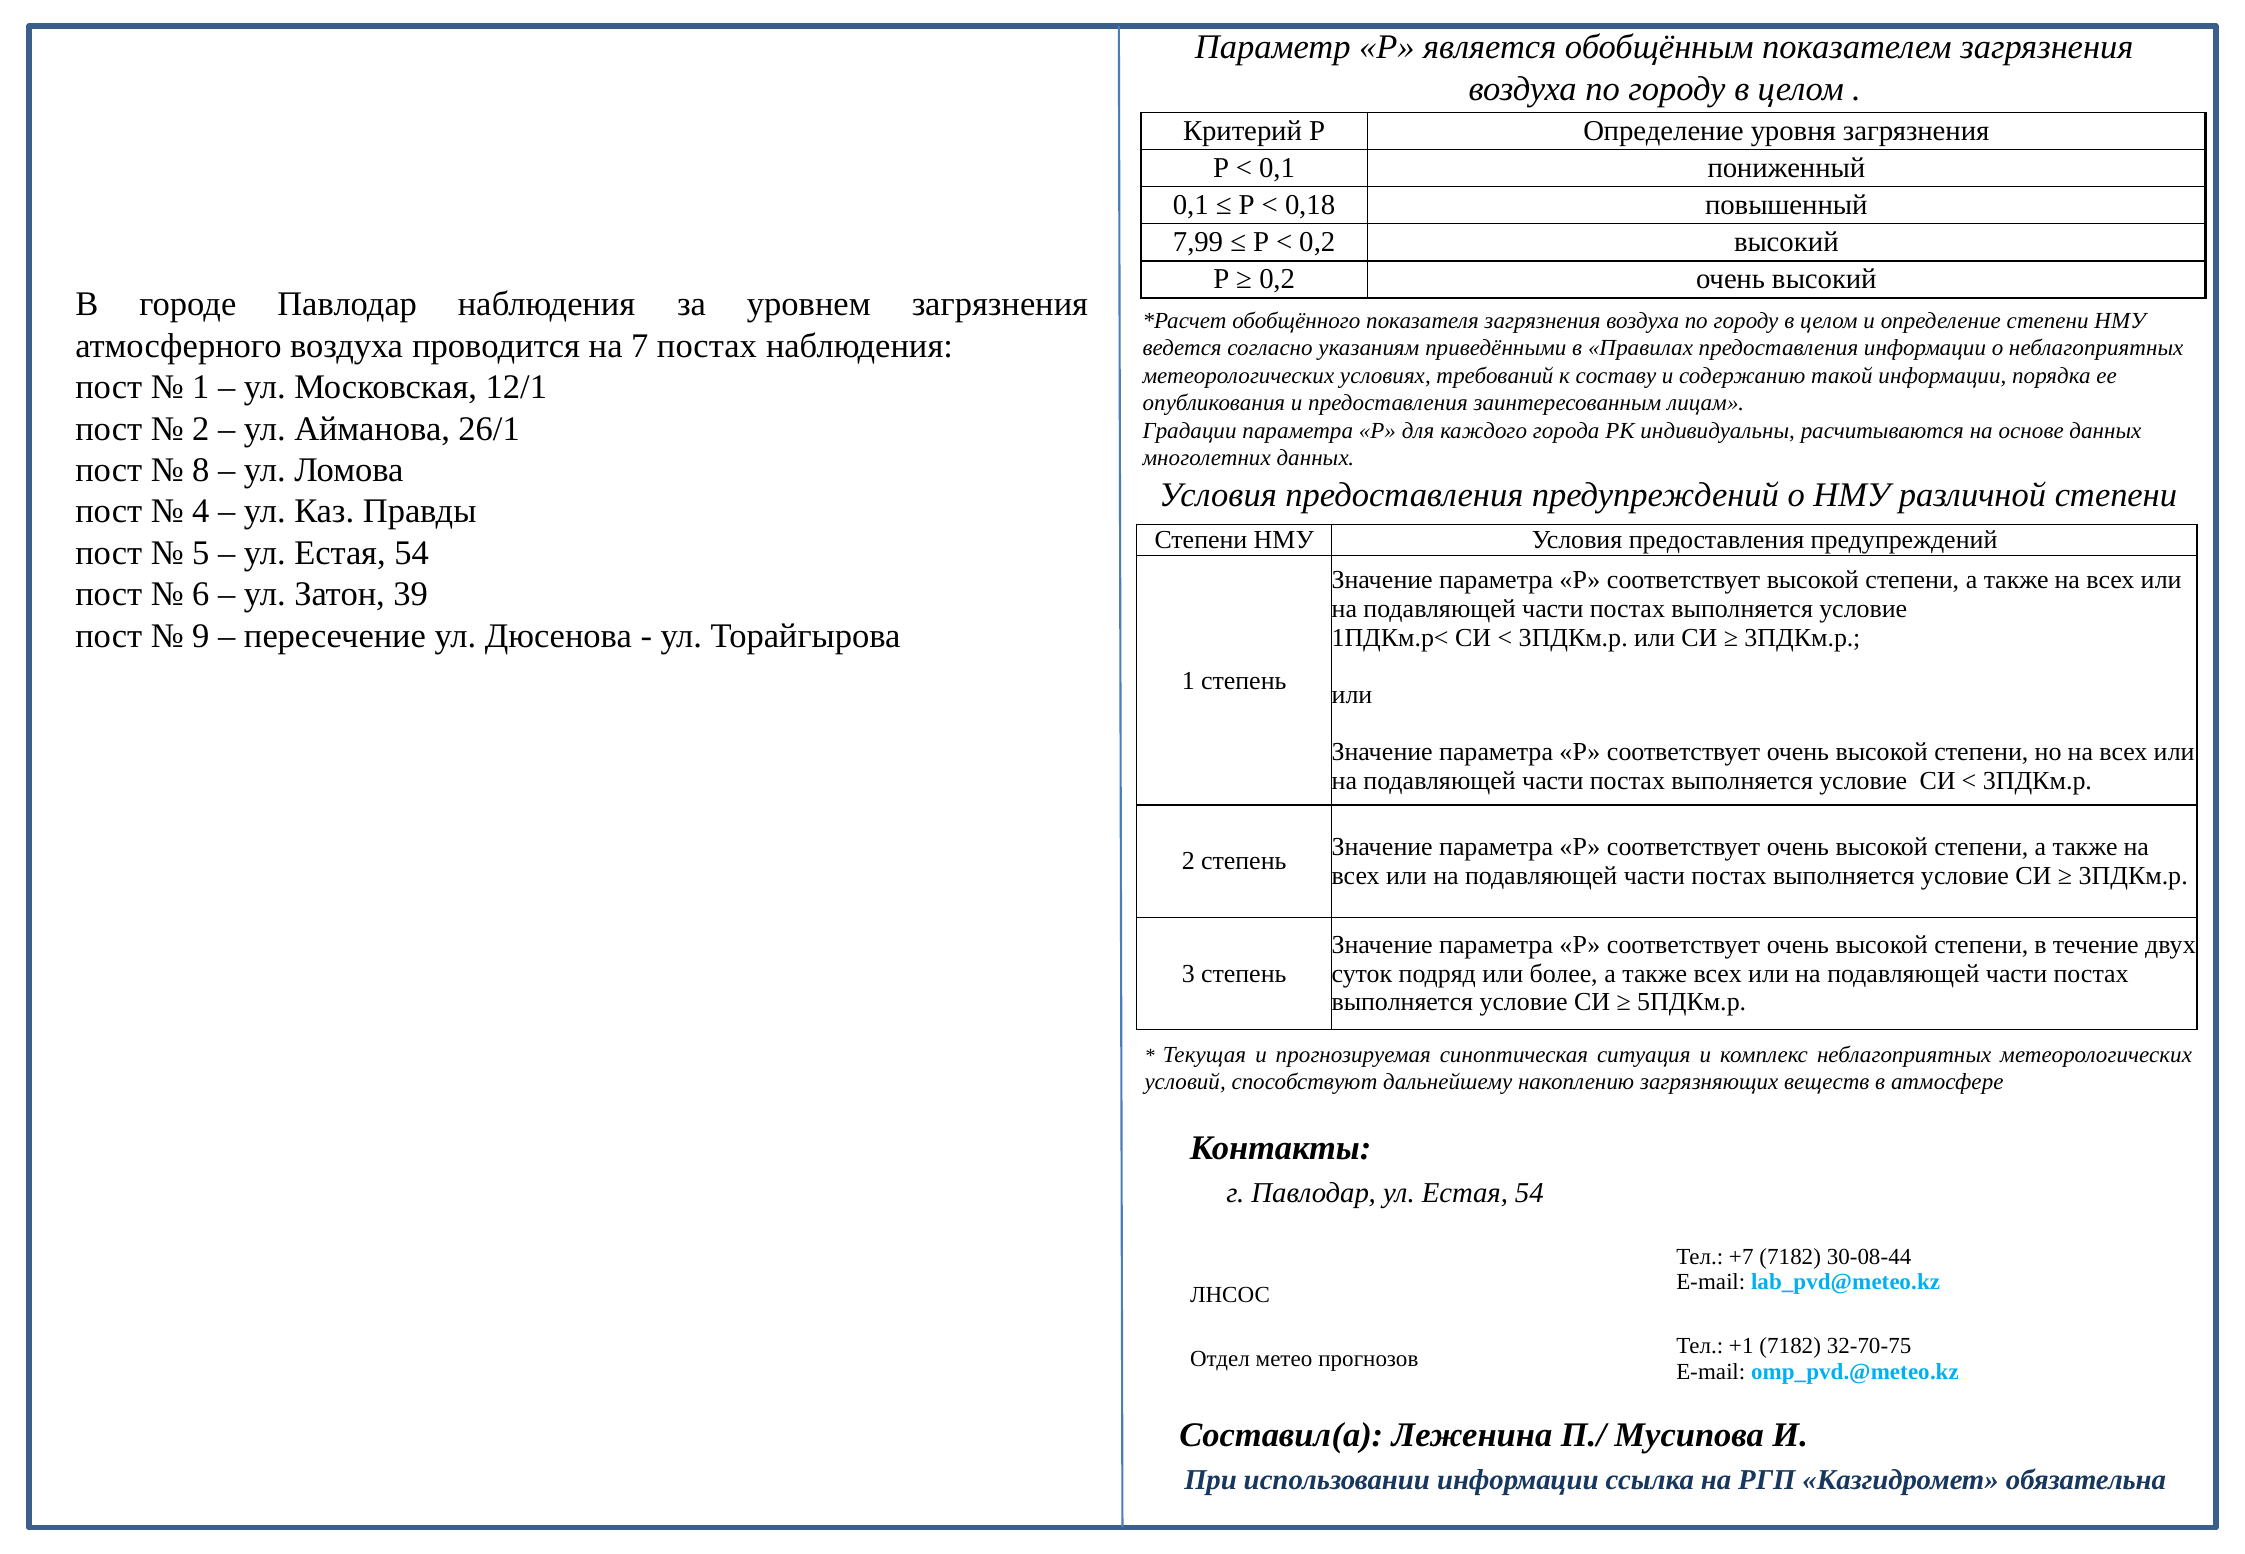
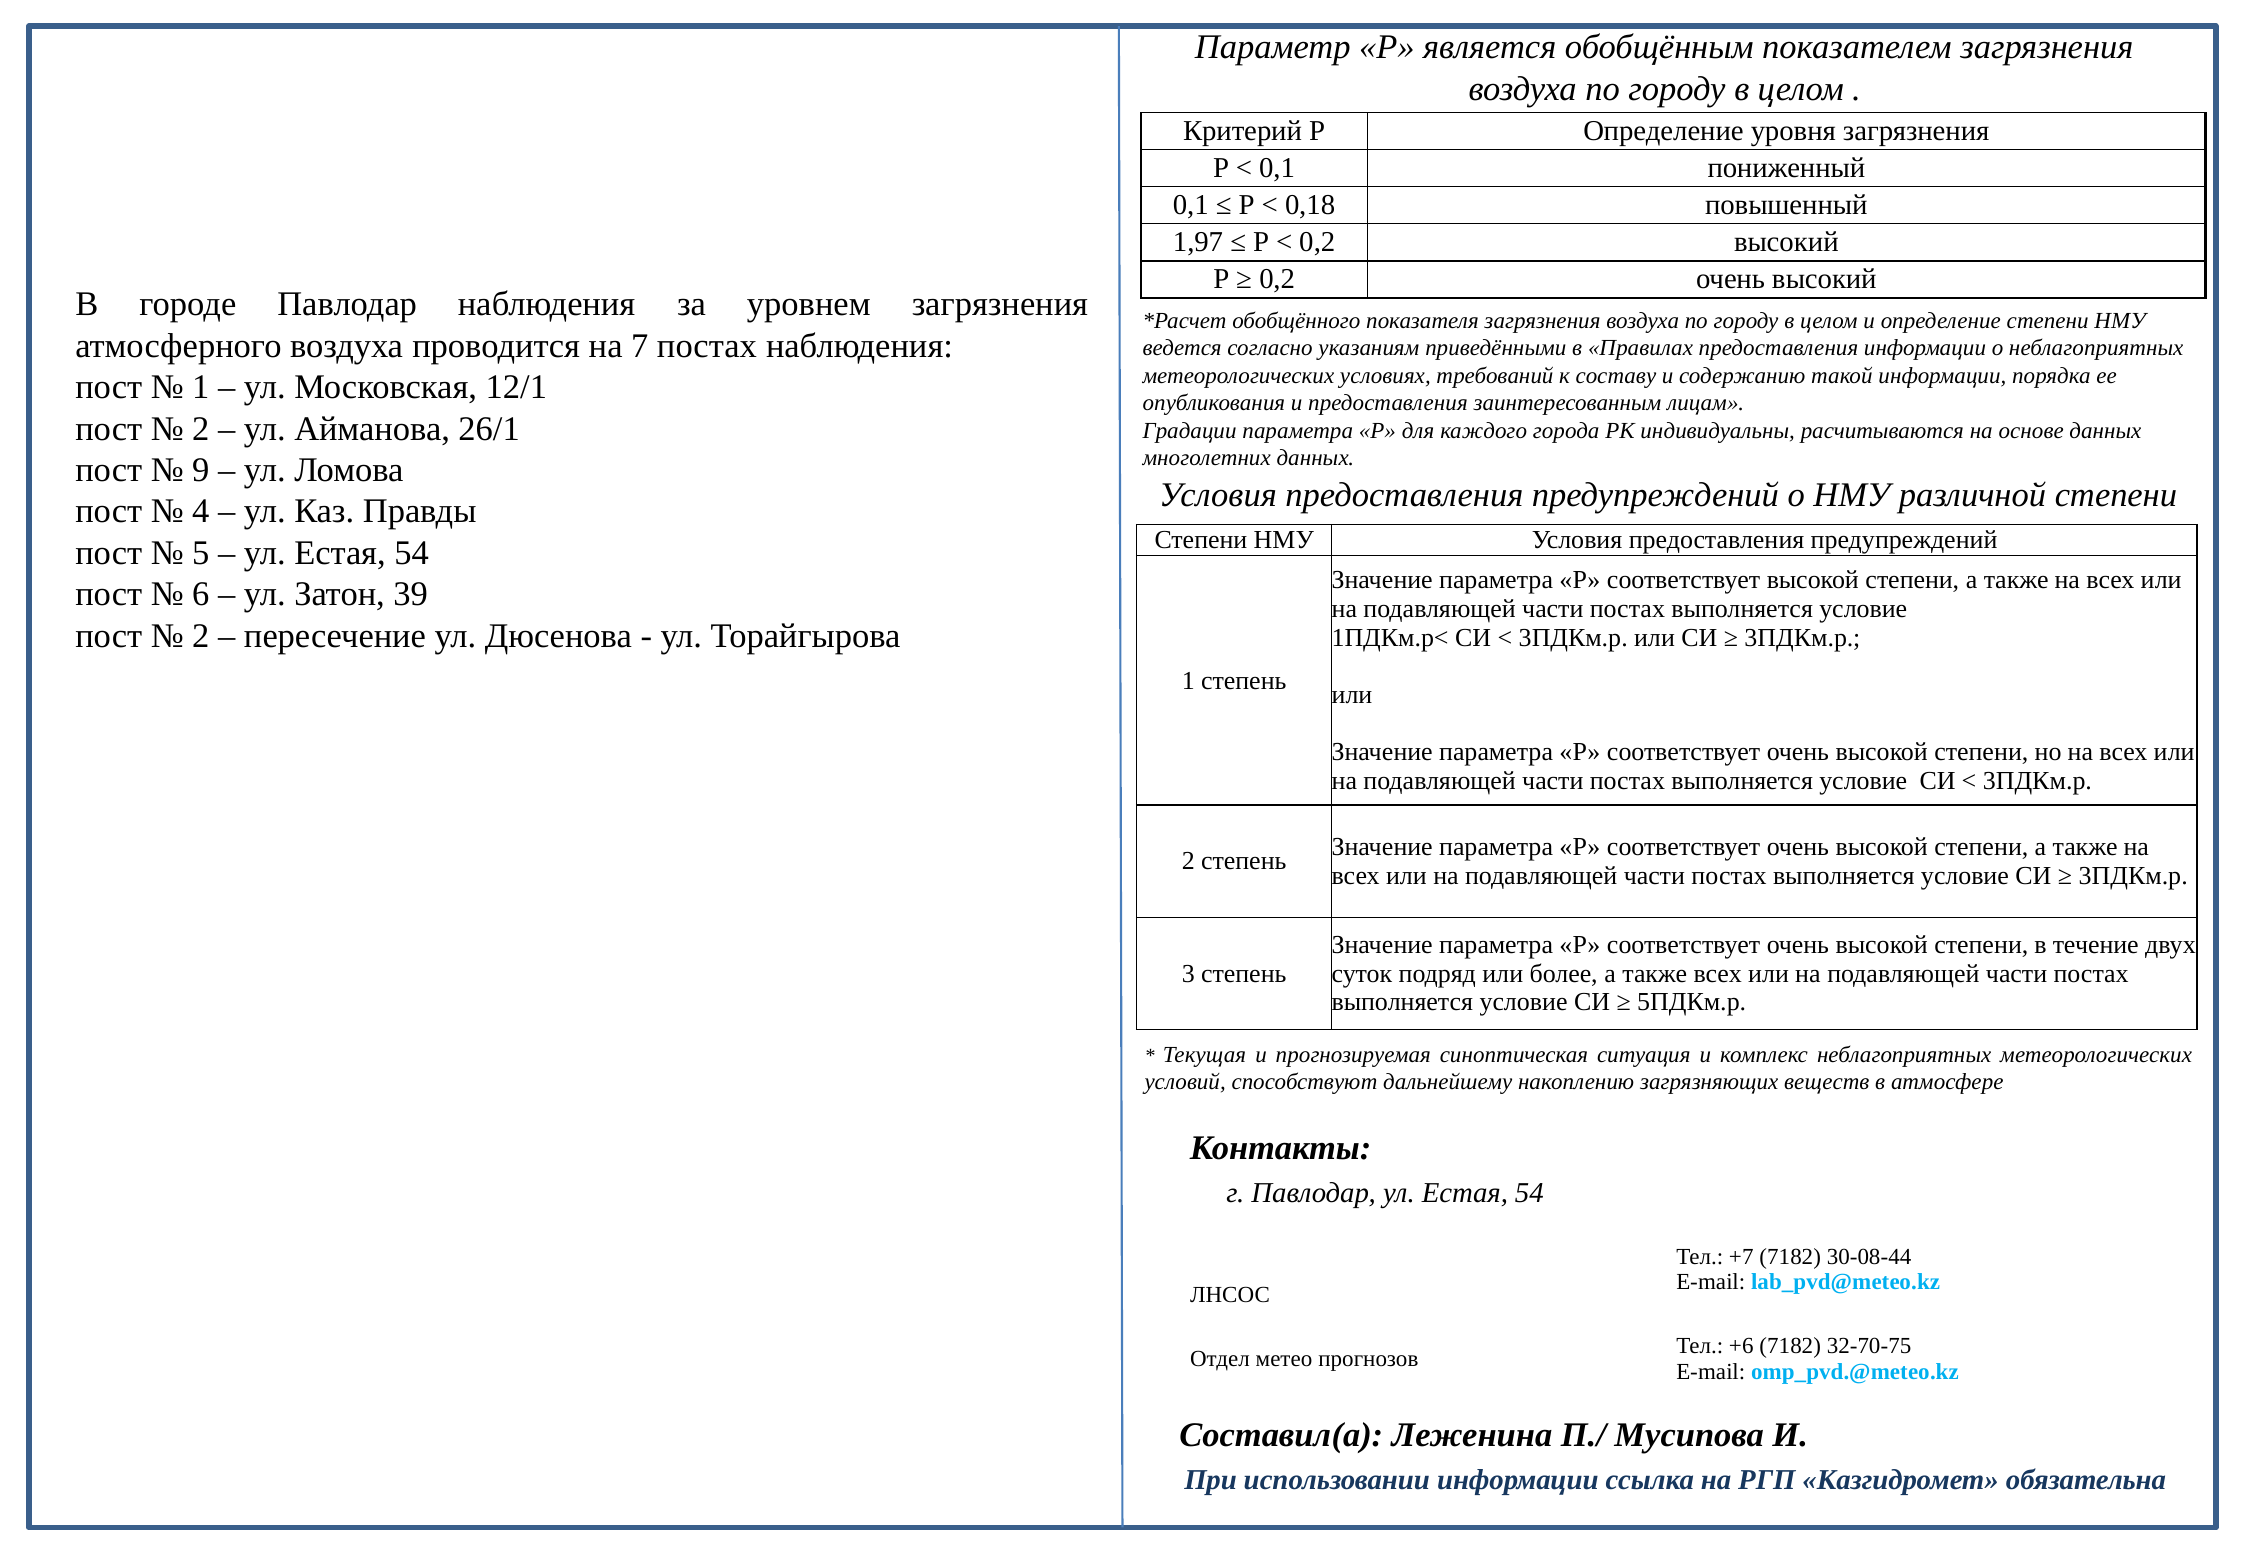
7,99: 7,99 -> 1,97
8: 8 -> 9
9 at (201, 636): 9 -> 2
+1: +1 -> +6
